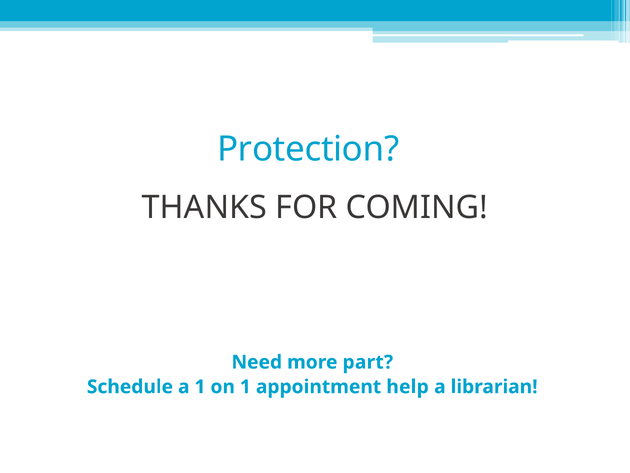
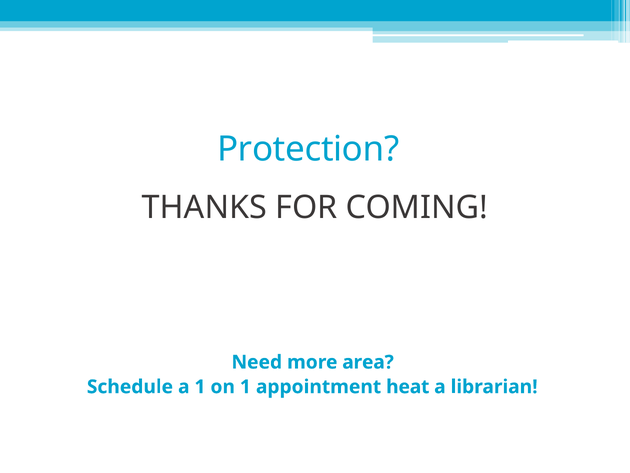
part: part -> area
help: help -> heat
